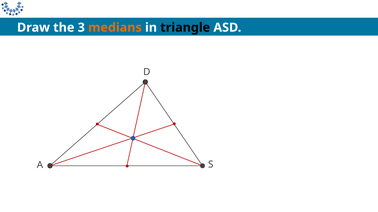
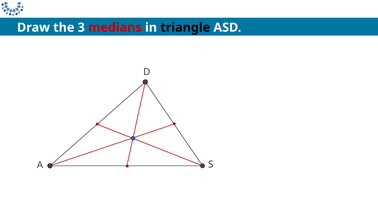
medians colour: orange -> red
